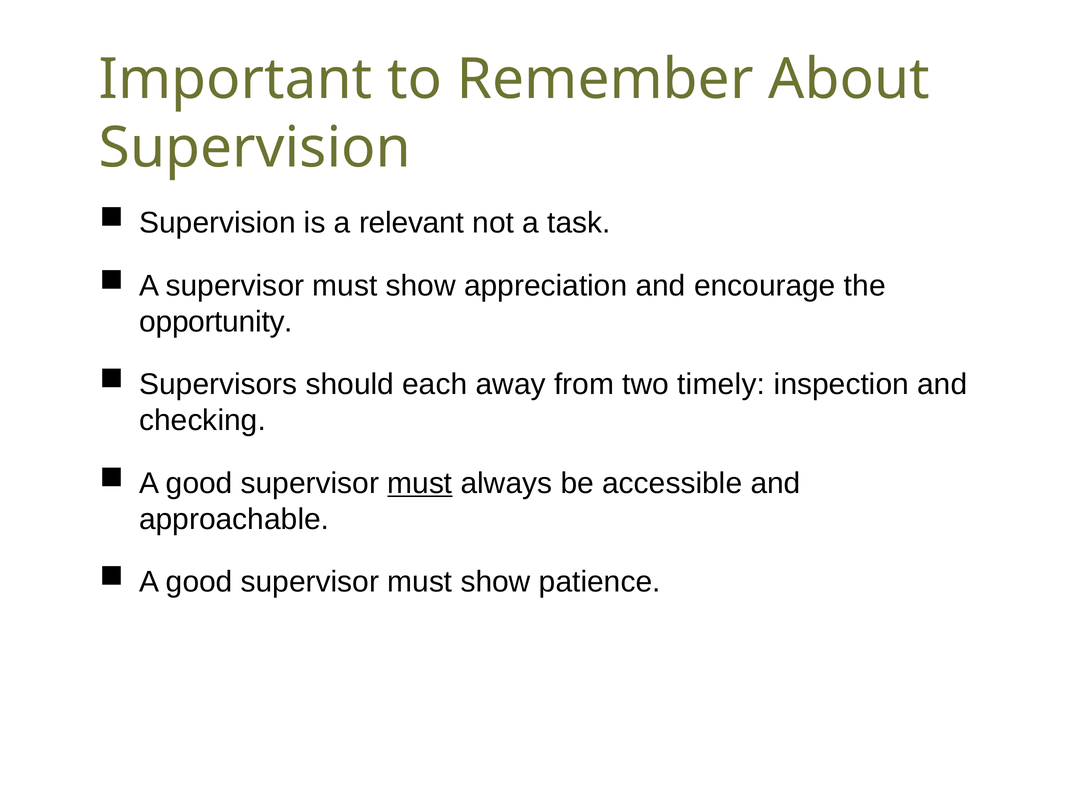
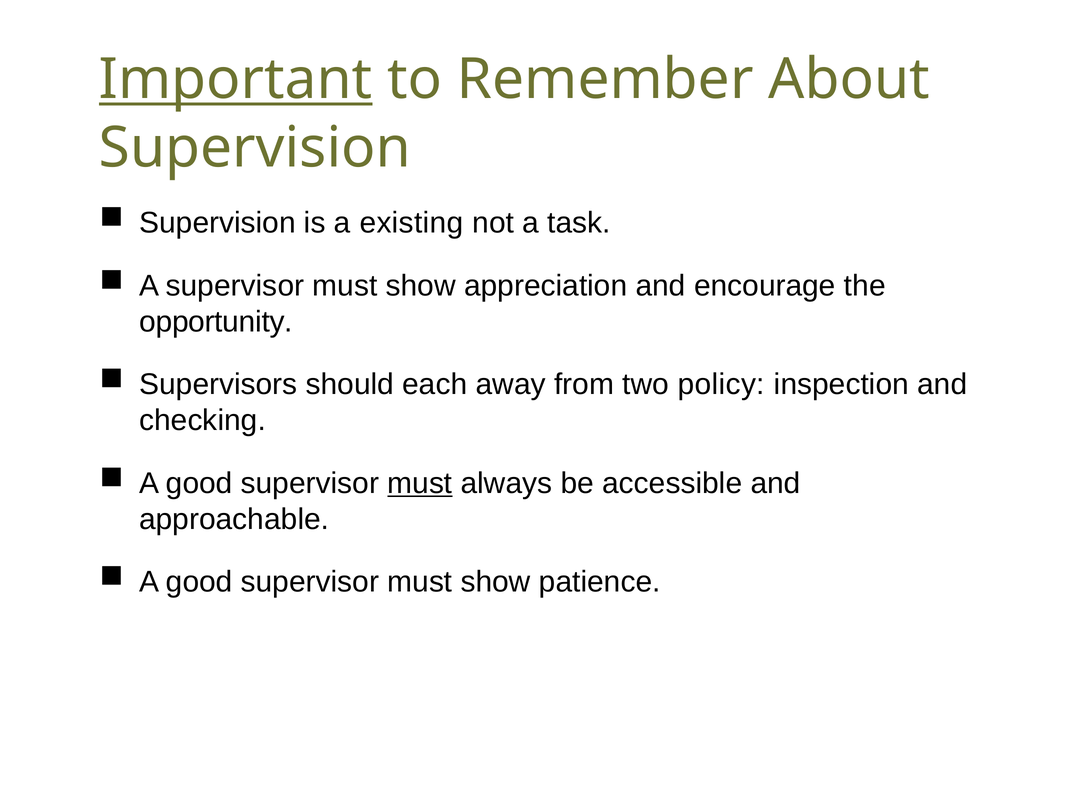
Important underline: none -> present
relevant: relevant -> existing
timely: timely -> policy
